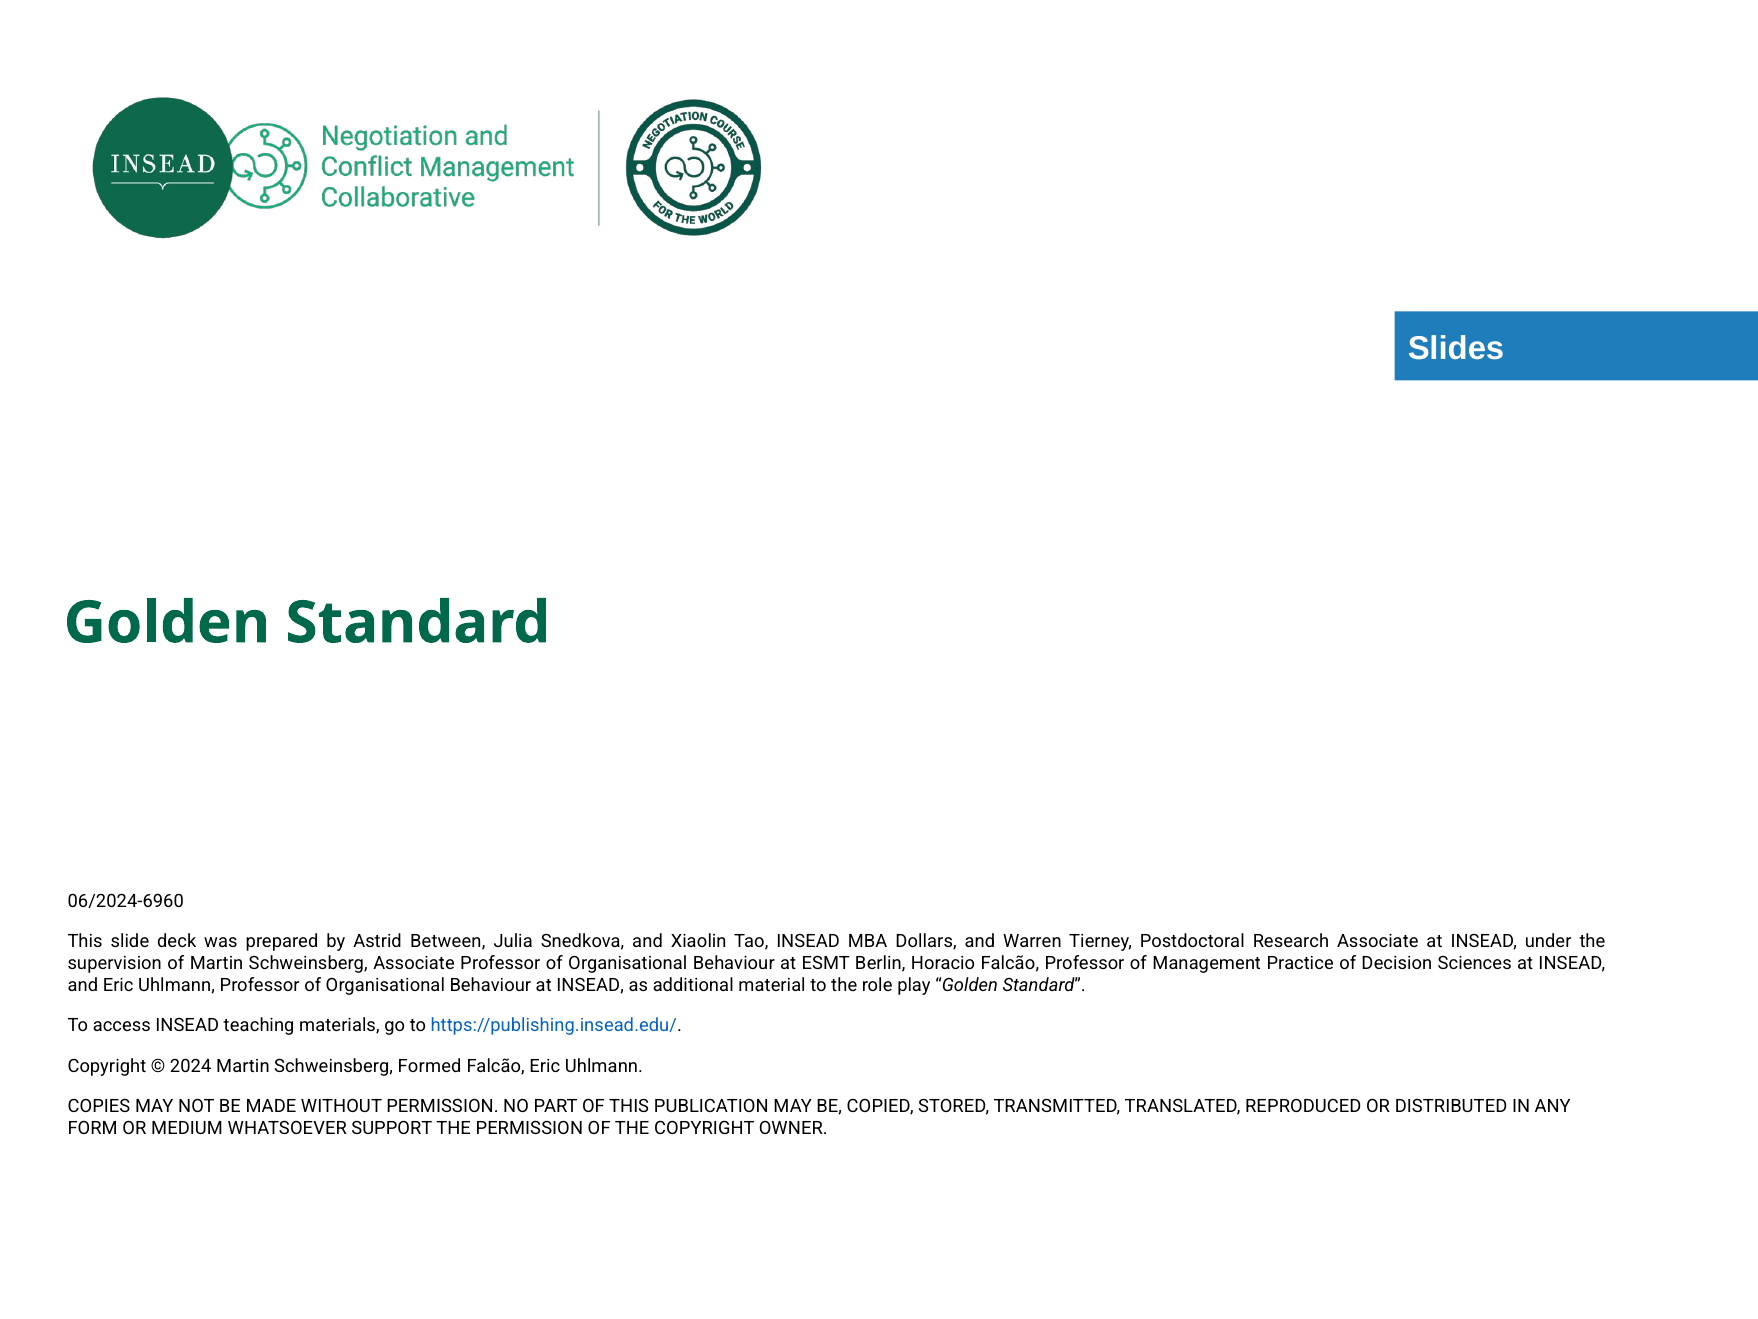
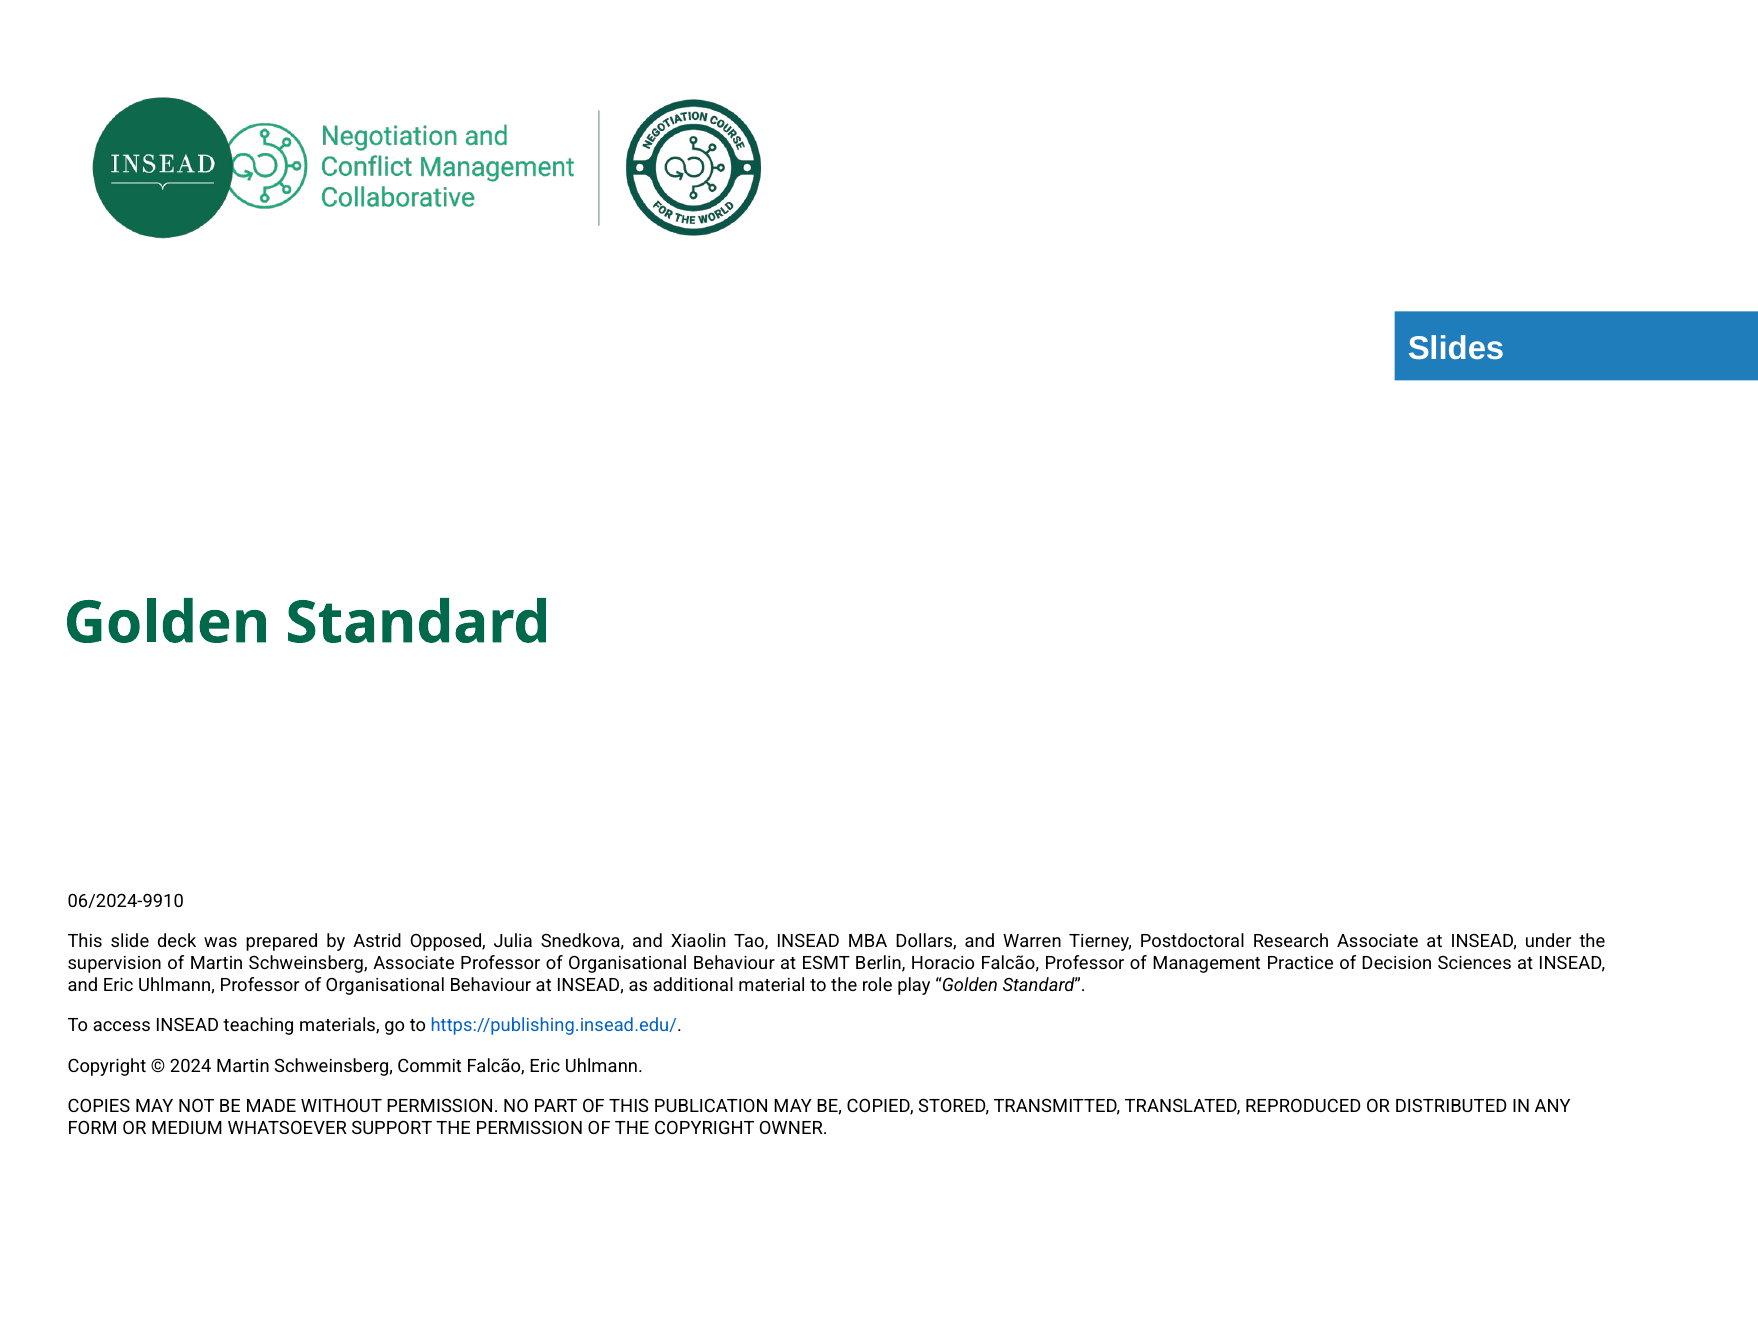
06/2024-6960: 06/2024-6960 -> 06/2024-9910
Between: Between -> Opposed
Formed: Formed -> Commit
